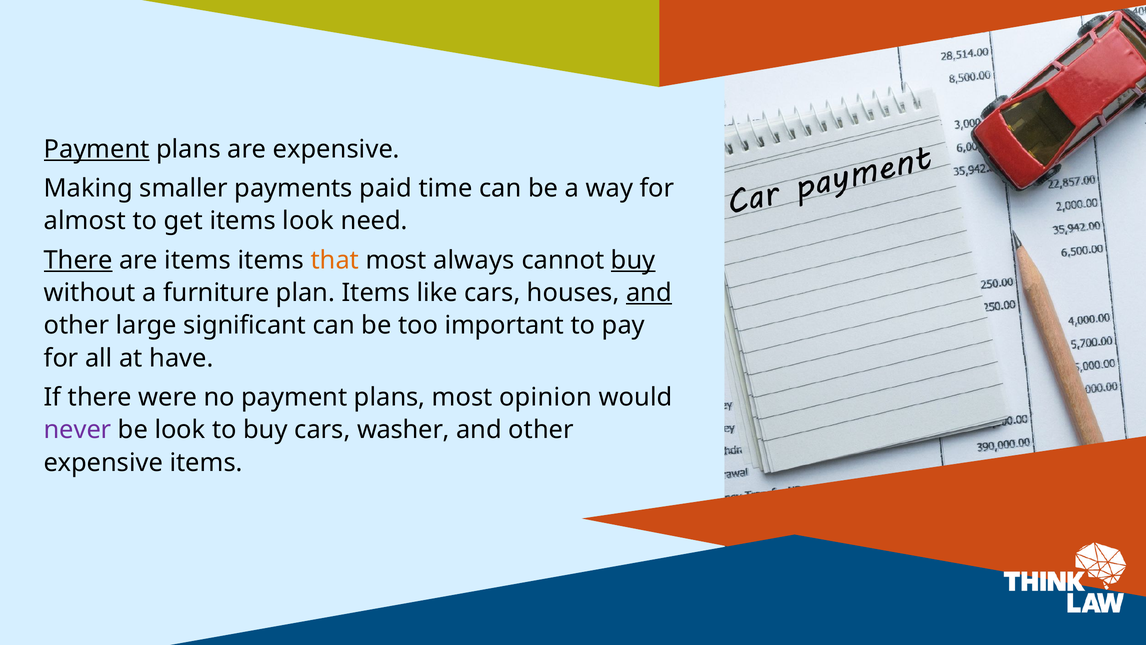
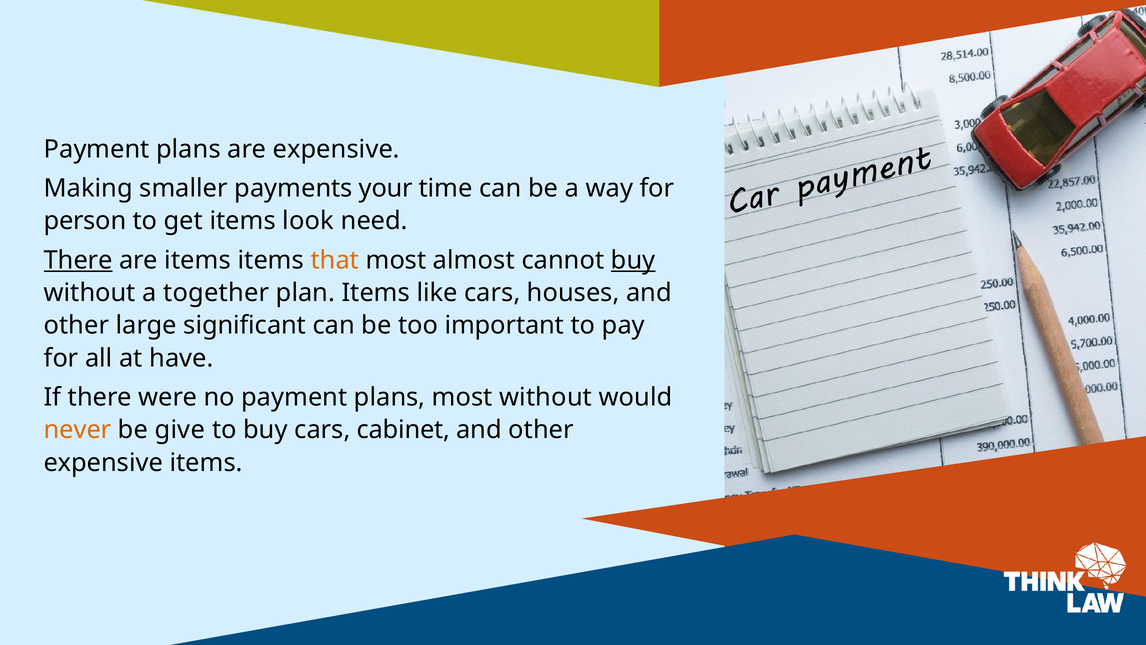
Payment at (97, 149) underline: present -> none
paid: paid -> your
almost: almost -> person
always: always -> almost
furniture: furniture -> together
and at (649, 293) underline: present -> none
most opinion: opinion -> without
never colour: purple -> orange
be look: look -> give
washer: washer -> cabinet
